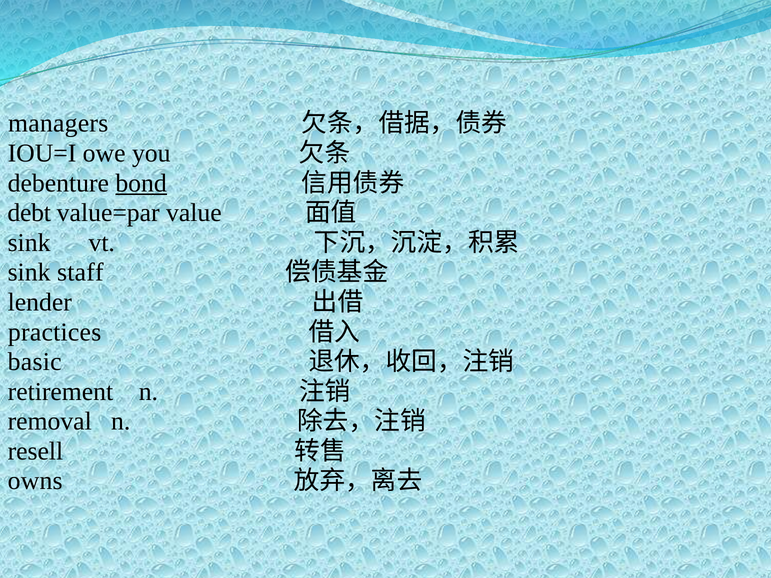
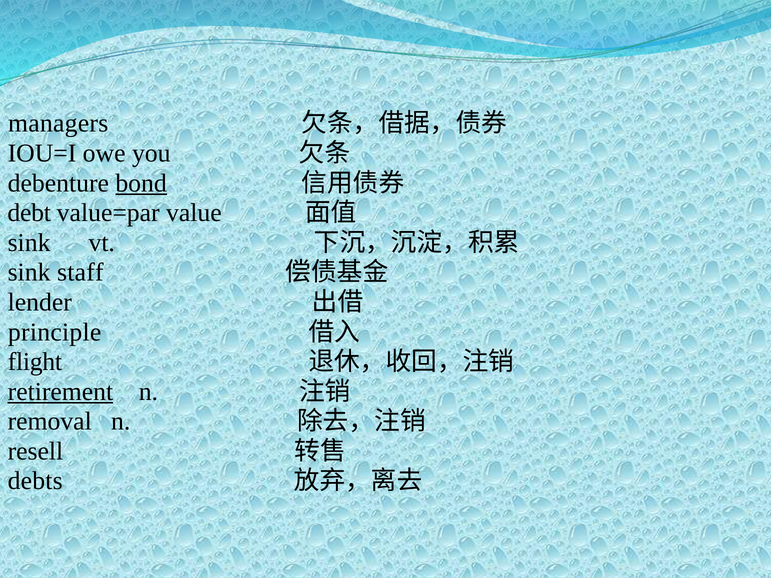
practices: practices -> principle
basic: basic -> flight
retirement underline: none -> present
owns: owns -> debts
